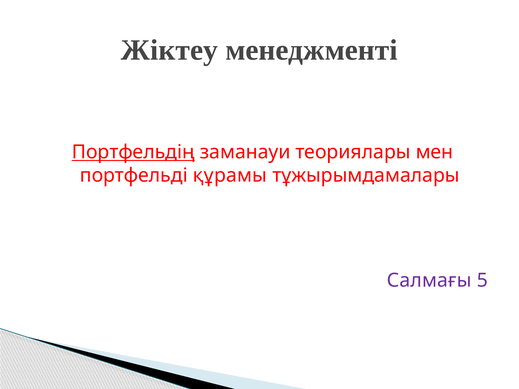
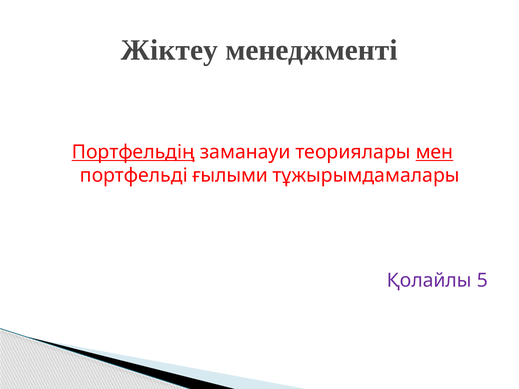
мен underline: none -> present
құрамы: құрамы -> ғылыми
Салмағы: Салмағы -> Қолайлы
